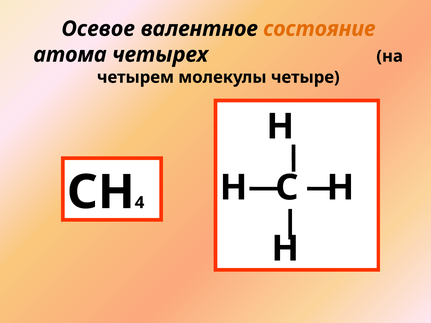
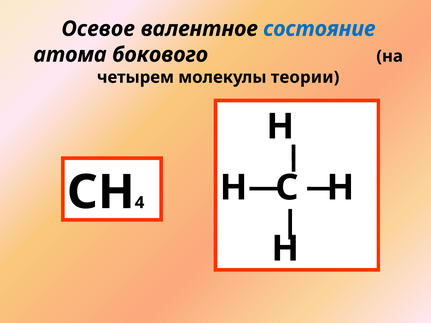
состояние colour: orange -> blue
четырех: четырех -> бокового
четыре: четыре -> теории
